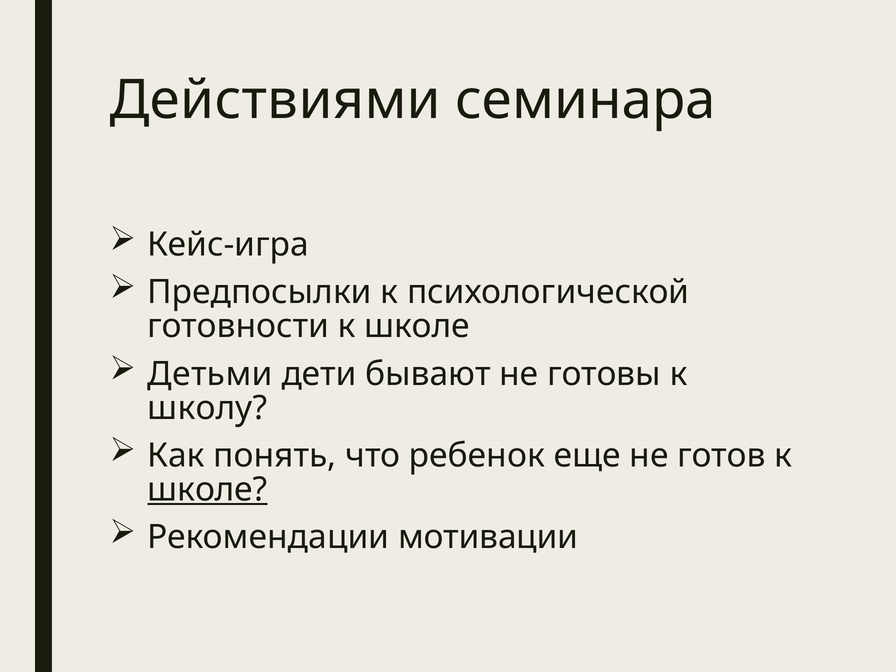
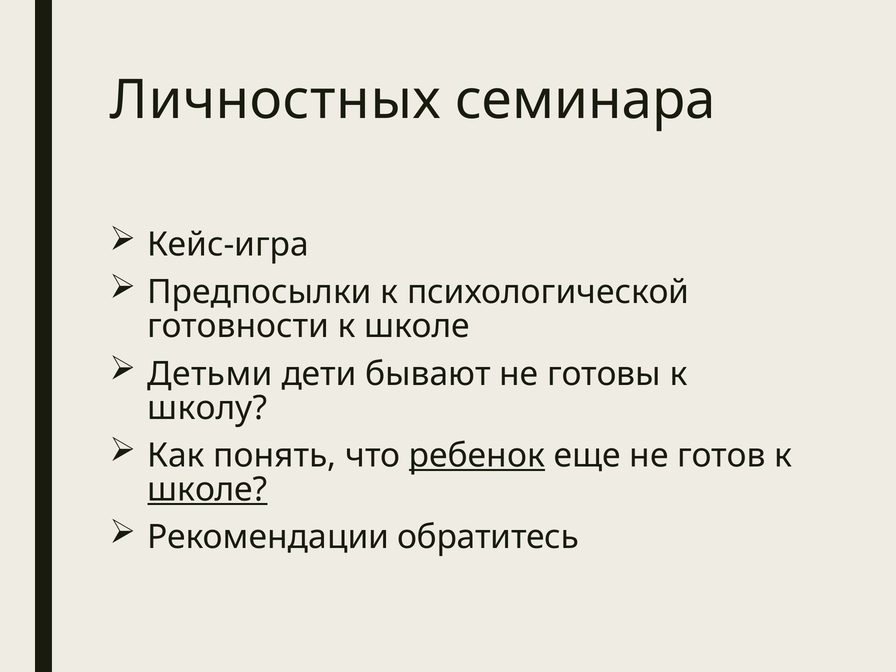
Действиями: Действиями -> Личностных
ребенок underline: none -> present
мотивации: мотивации -> обратитесь
